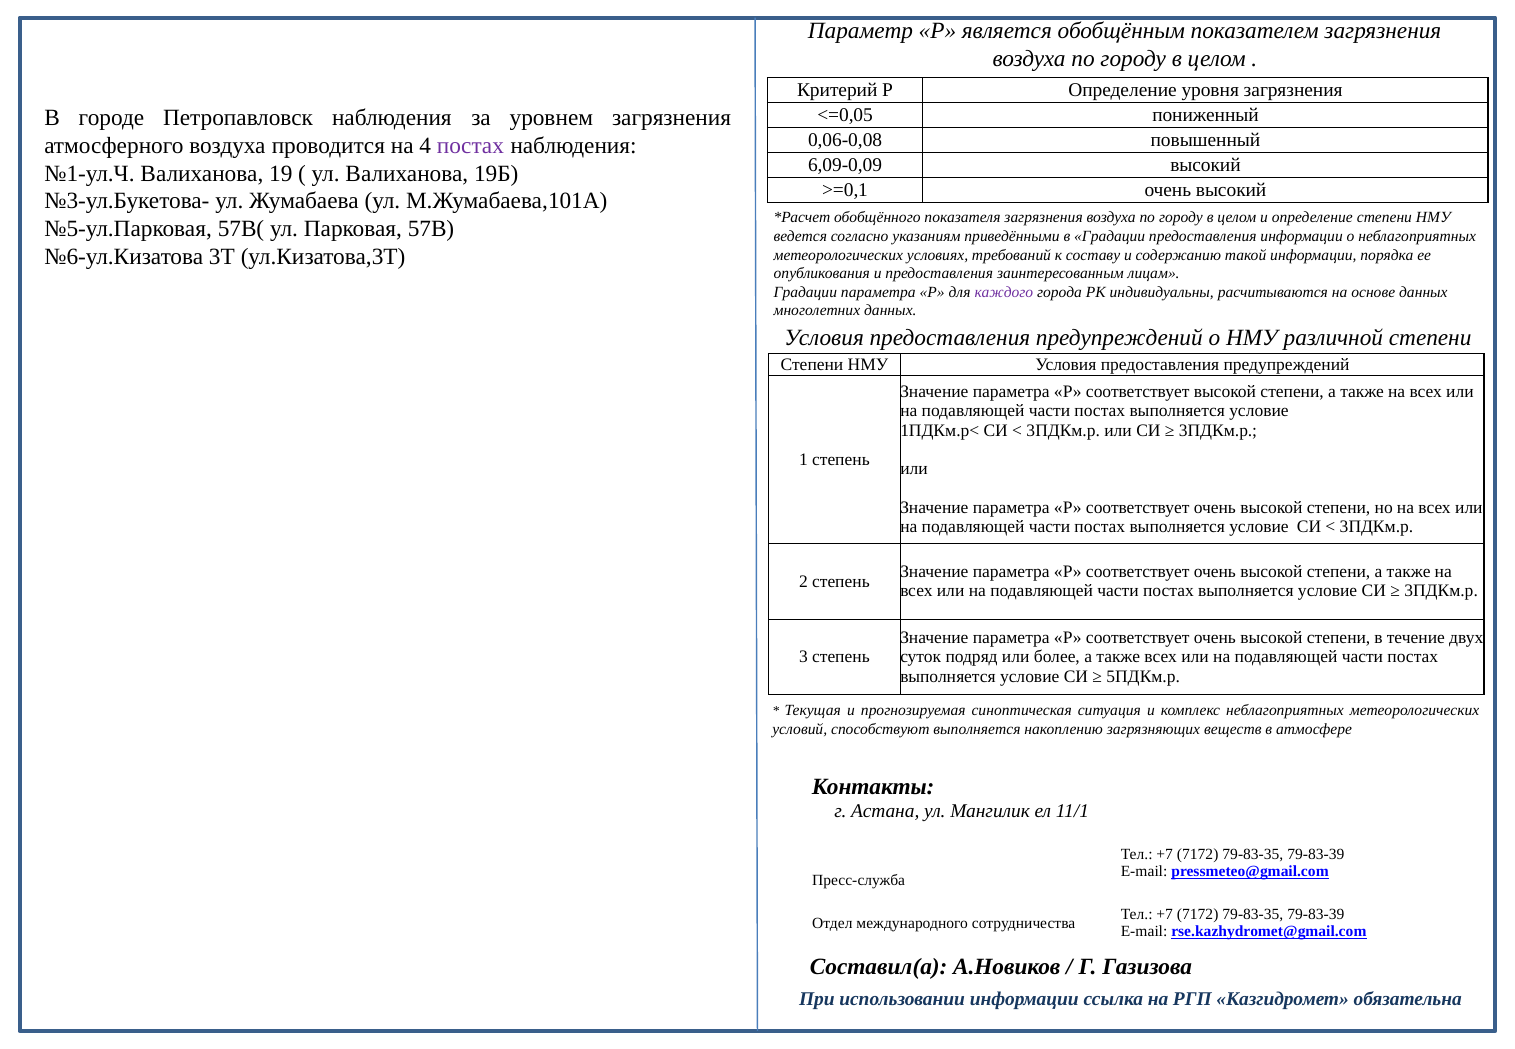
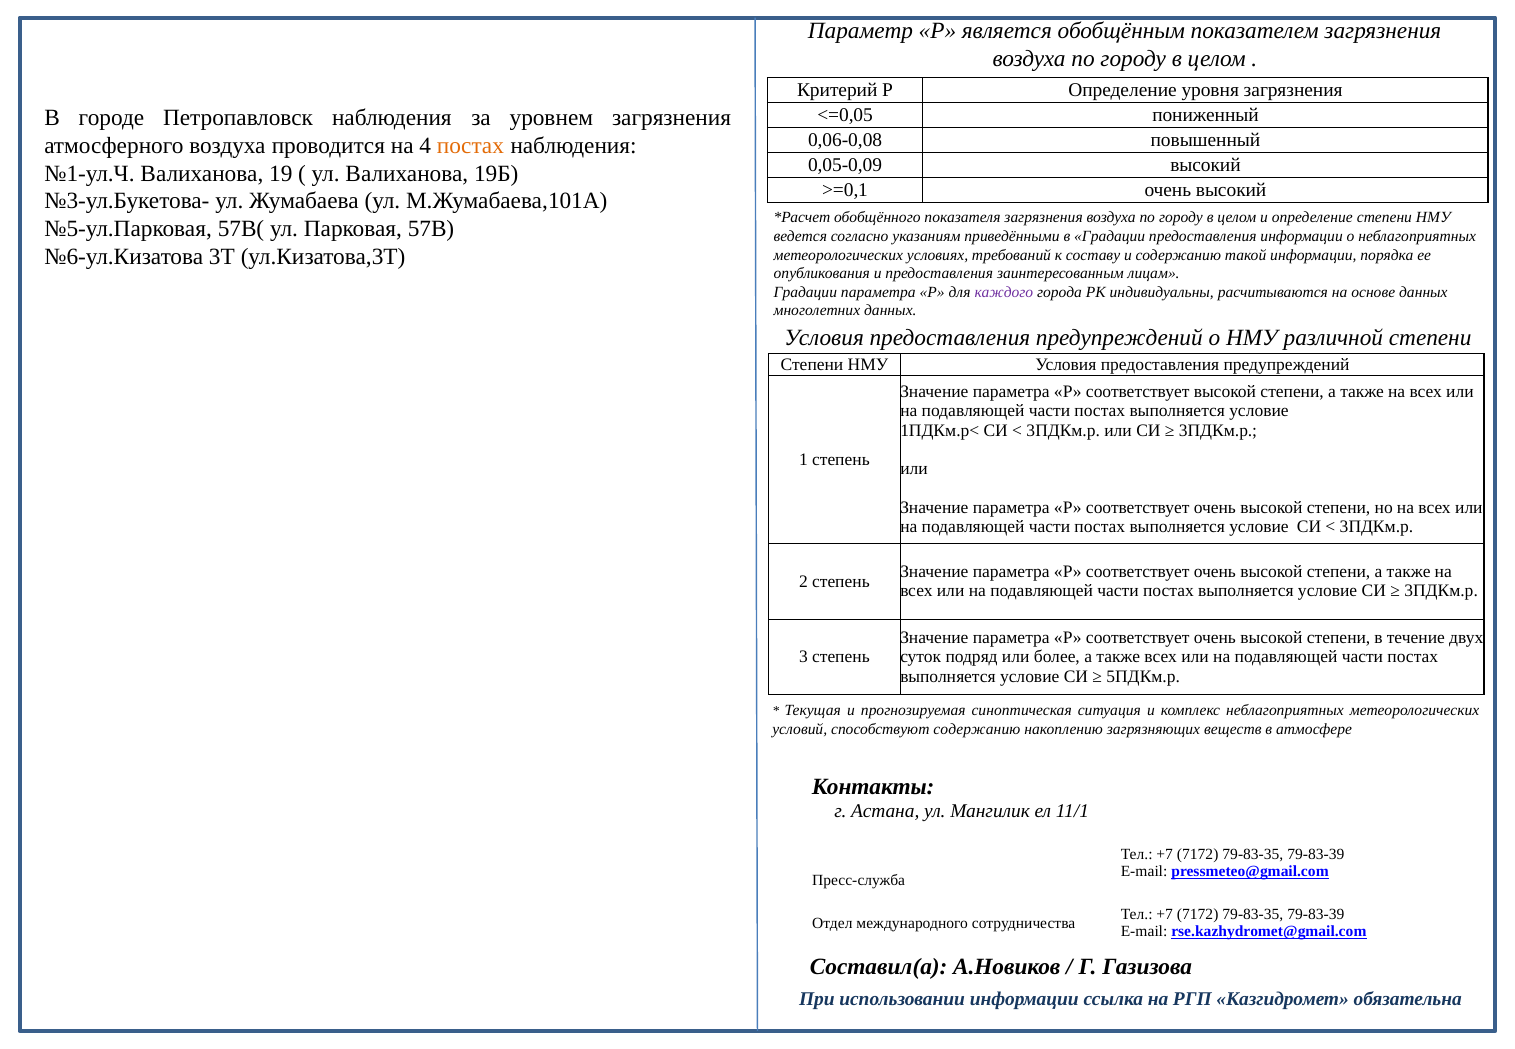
постах at (470, 145) colour: purple -> orange
6,09-0,09: 6,09-0,09 -> 0,05-0,09
способствуют выполняется: выполняется -> содержанию
